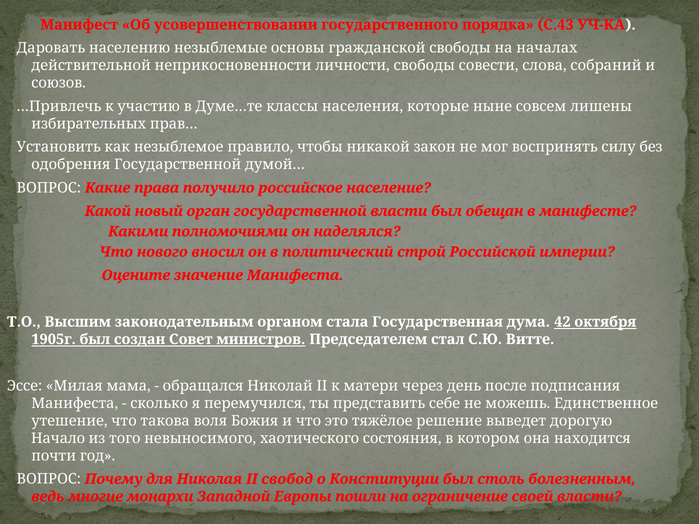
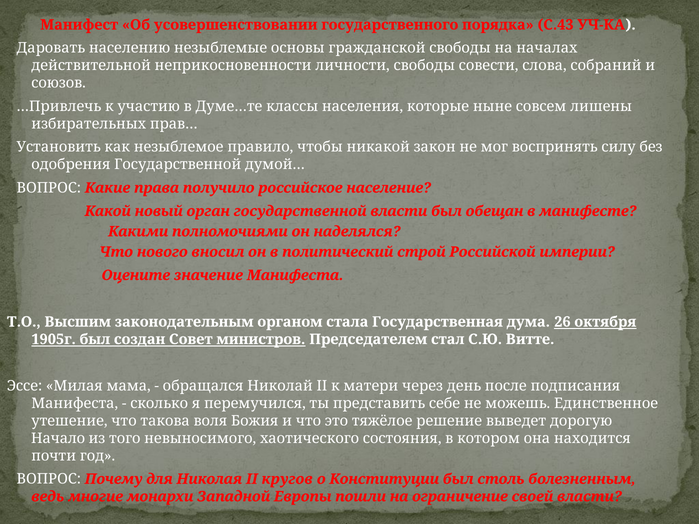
42: 42 -> 26
свобод: свобод -> кругов
